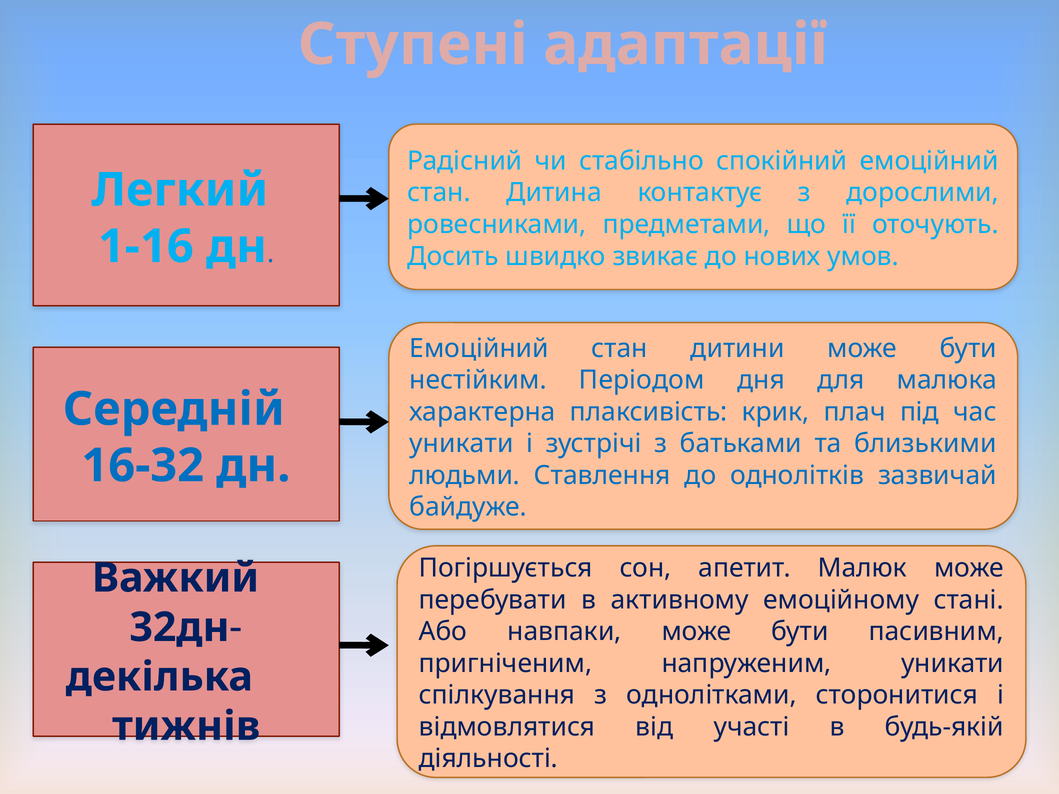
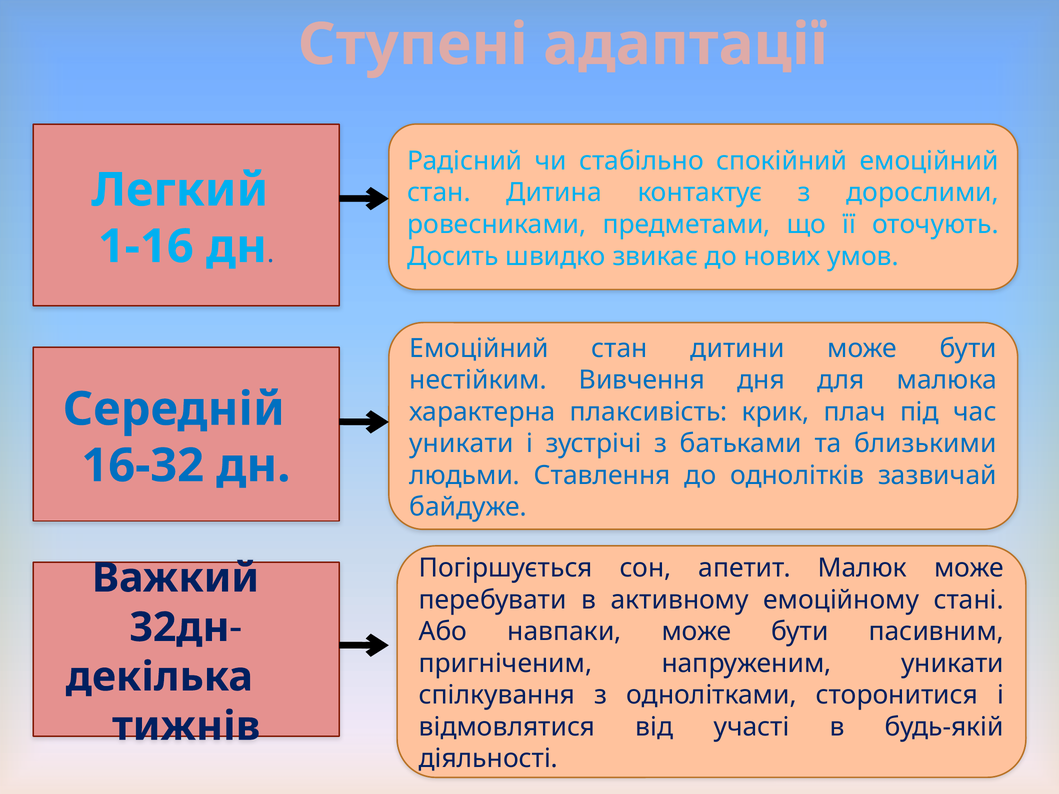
Періодом: Періодом -> Вивчення
